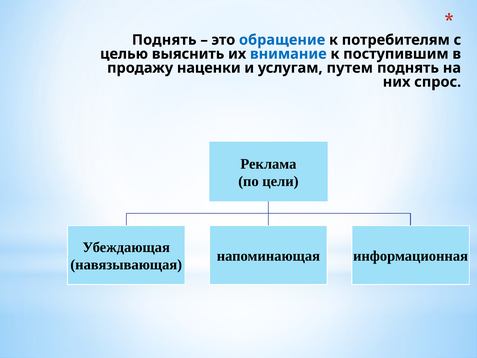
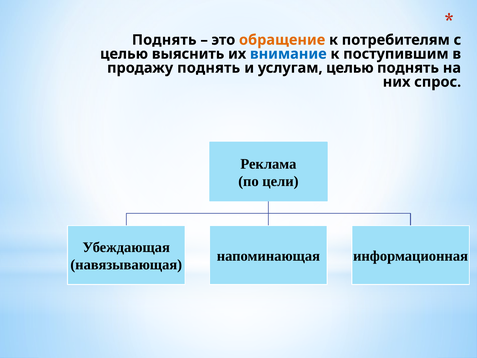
обращение colour: blue -> orange
продажу наценки: наценки -> поднять
услугам путем: путем -> целью
